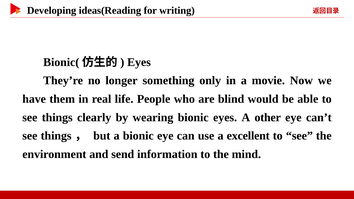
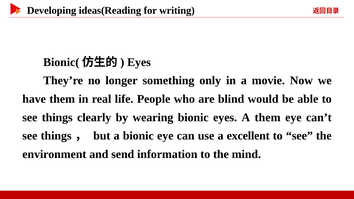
A other: other -> them
